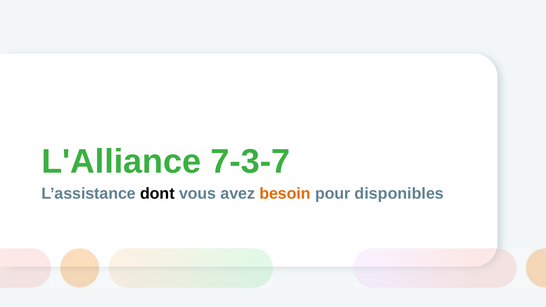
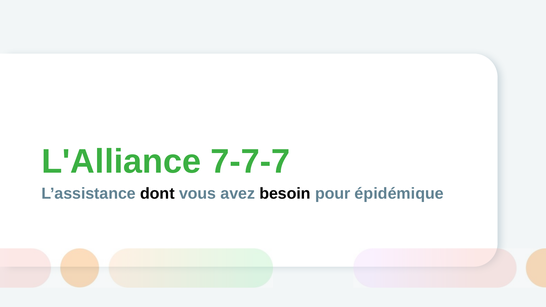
7-3-7: 7-3-7 -> 7-7-7
besoin colour: orange -> black
disponibles: disponibles -> épidémique
